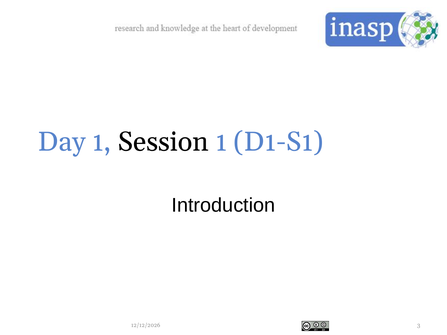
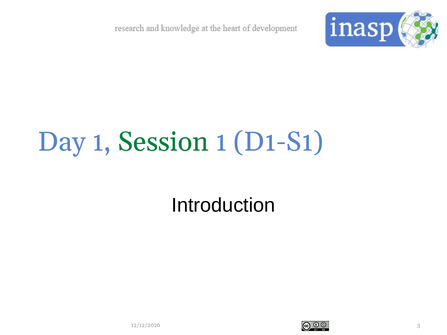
Session colour: black -> green
